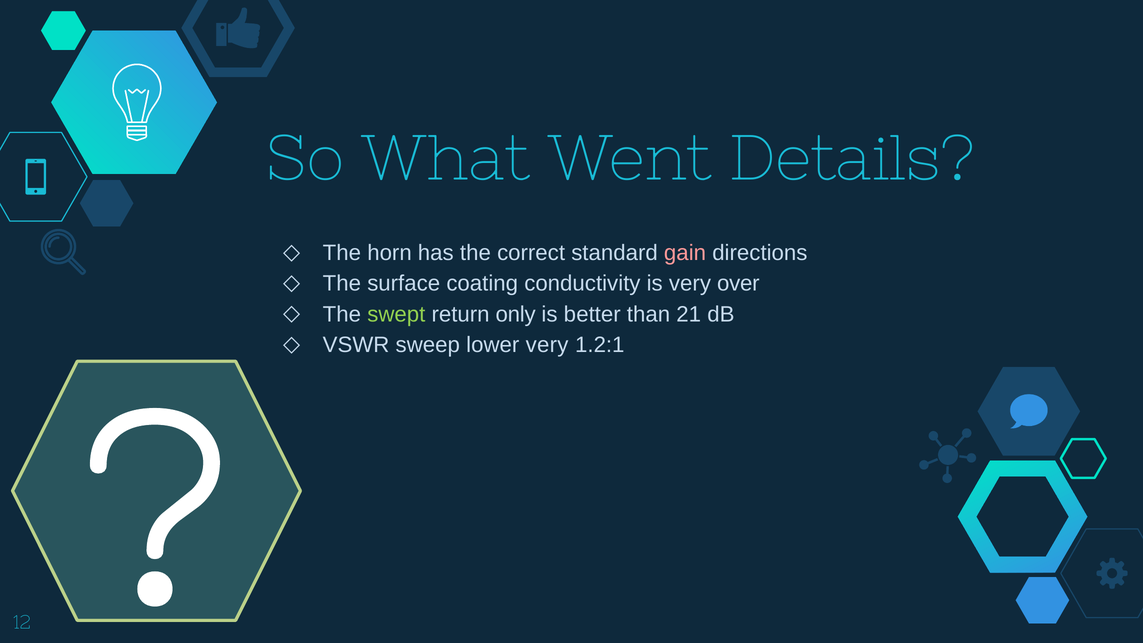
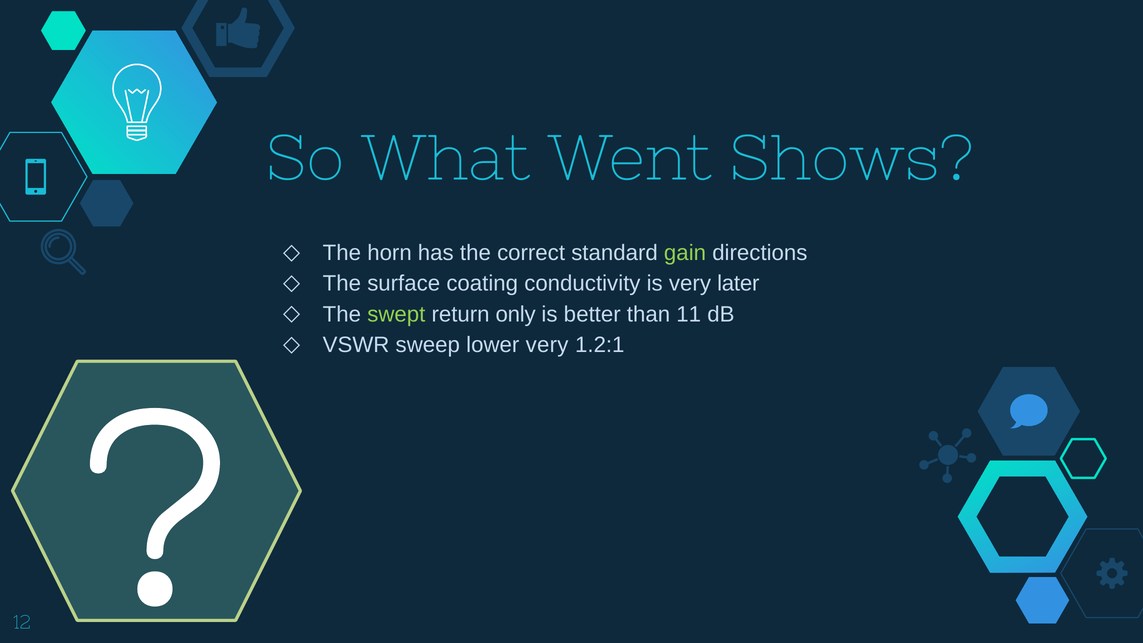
Details: Details -> Shows
gain colour: pink -> light green
over: over -> later
21: 21 -> 11
